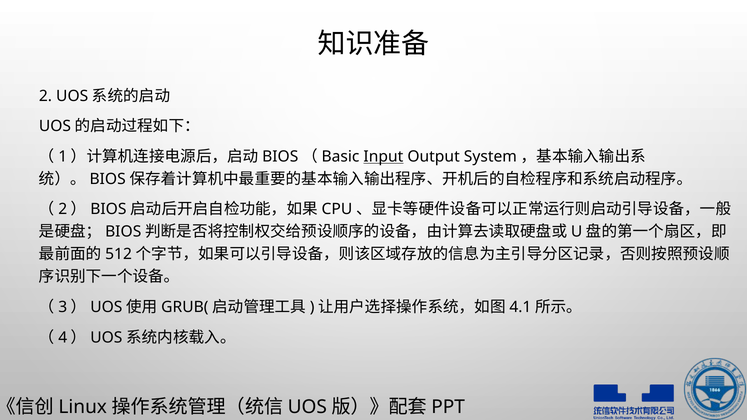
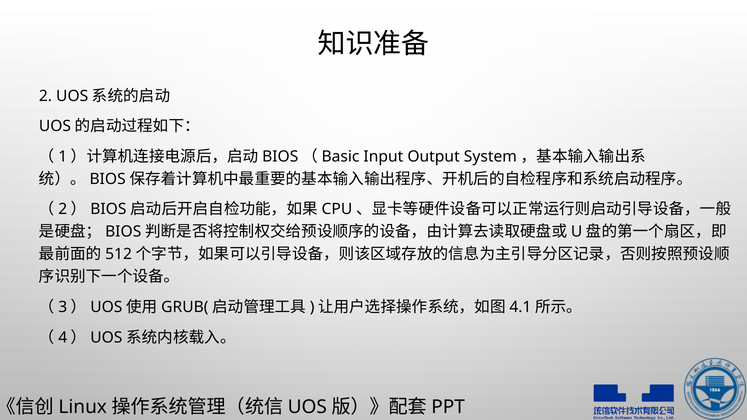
Input underline: present -> none
